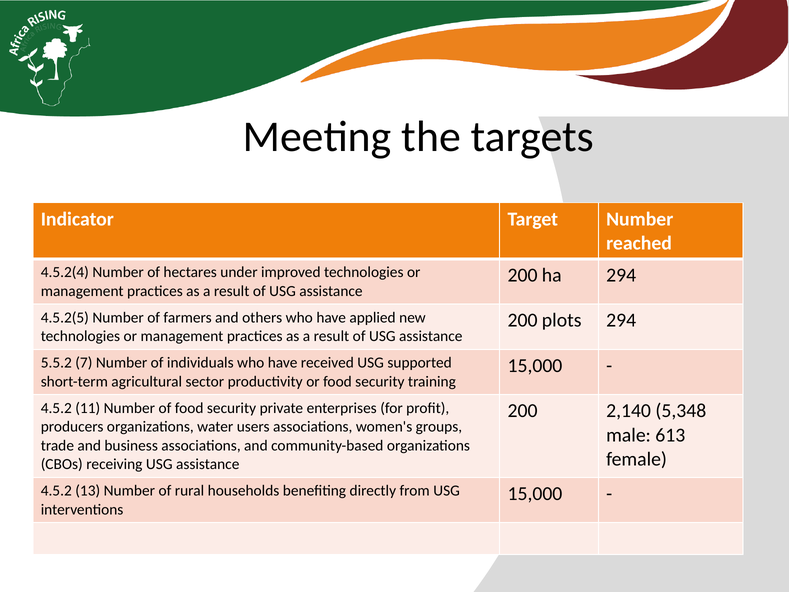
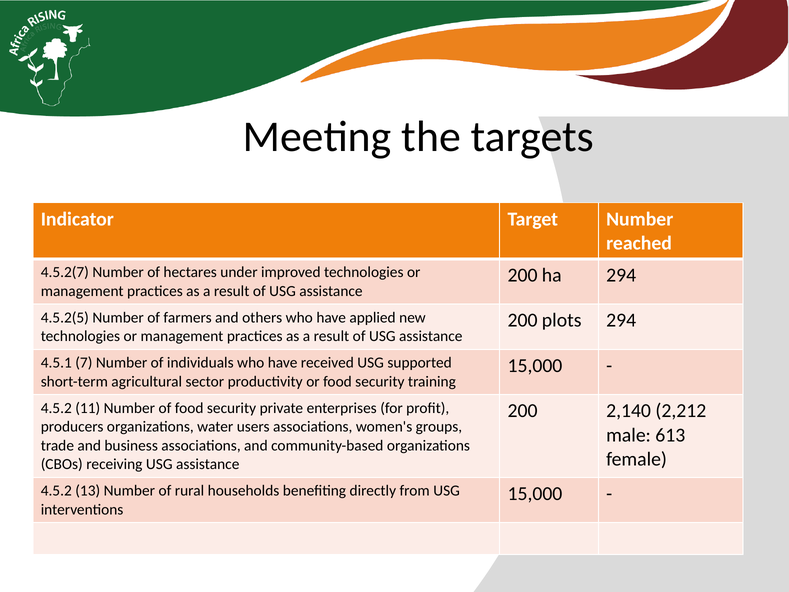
4.5.2(4: 4.5.2(4 -> 4.5.2(7
5.5.2: 5.5.2 -> 4.5.1
5,348: 5,348 -> 2,212
